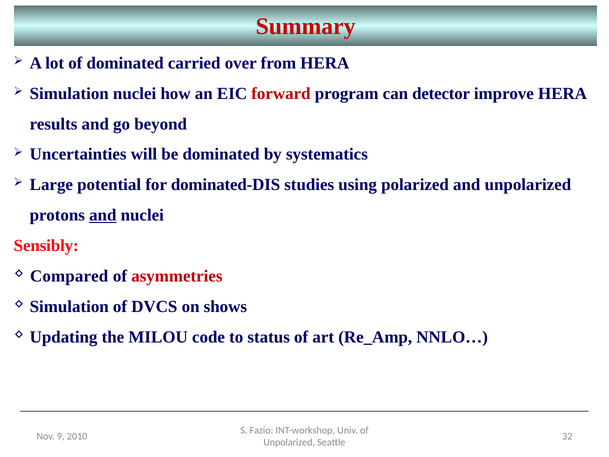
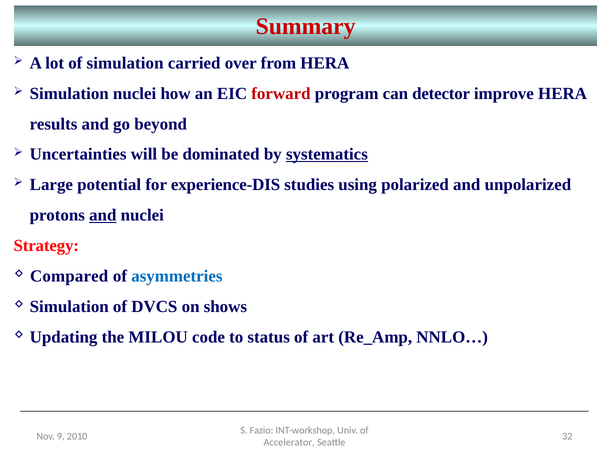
of dominated: dominated -> simulation
systematics underline: none -> present
dominated-DIS: dominated-DIS -> experience-DIS
Sensibly: Sensibly -> Strategy
asymmetries colour: red -> blue
Unpolarized at (289, 442): Unpolarized -> Accelerator
